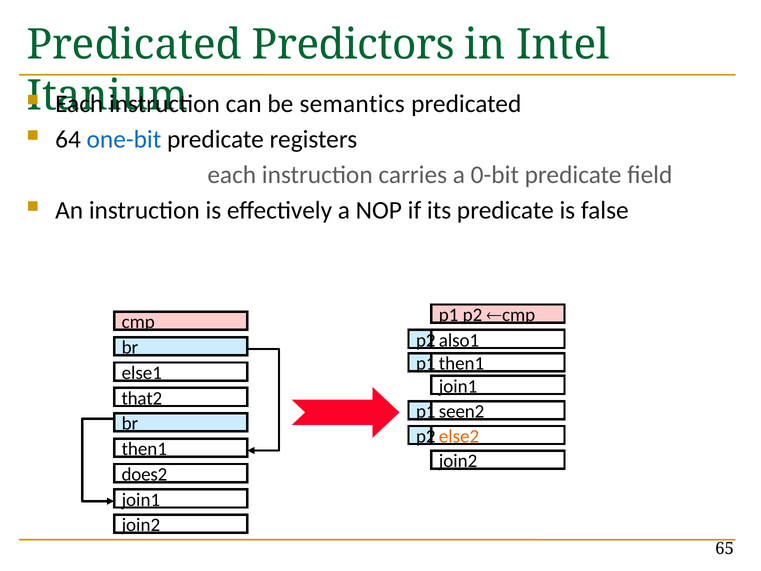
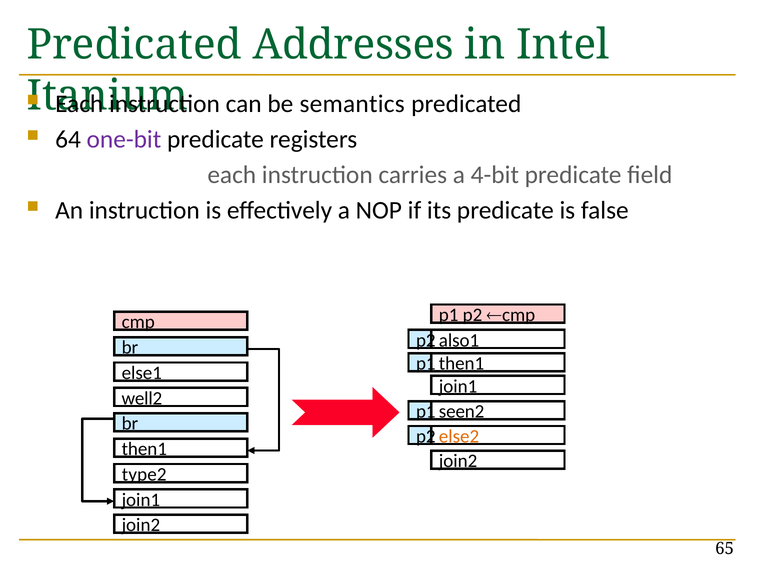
Predictors: Predictors -> Addresses
one-bit colour: blue -> purple
0-bit: 0-bit -> 4-bit
that2: that2 -> well2
does2: does2 -> type2
